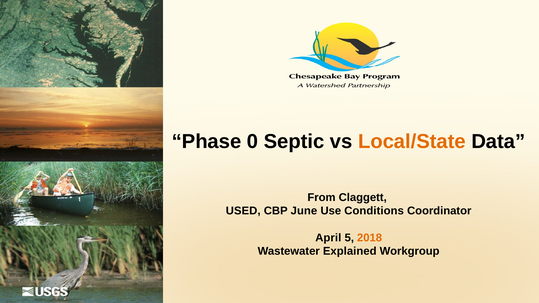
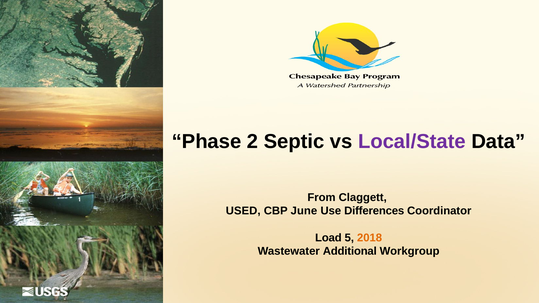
0: 0 -> 2
Local/State colour: orange -> purple
Conditions: Conditions -> Differences
April: April -> Load
Explained: Explained -> Additional
